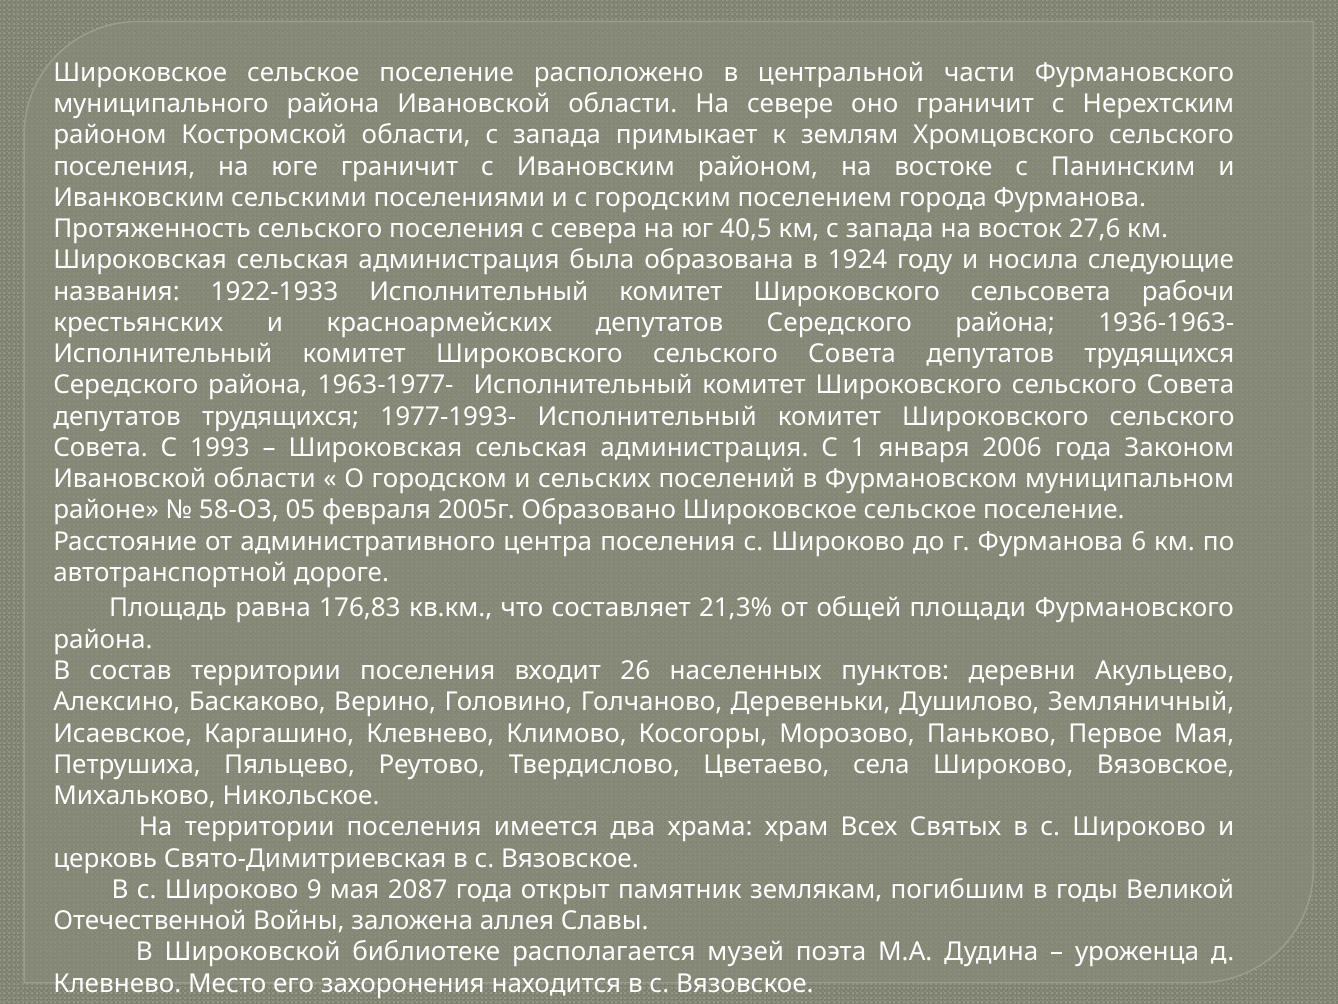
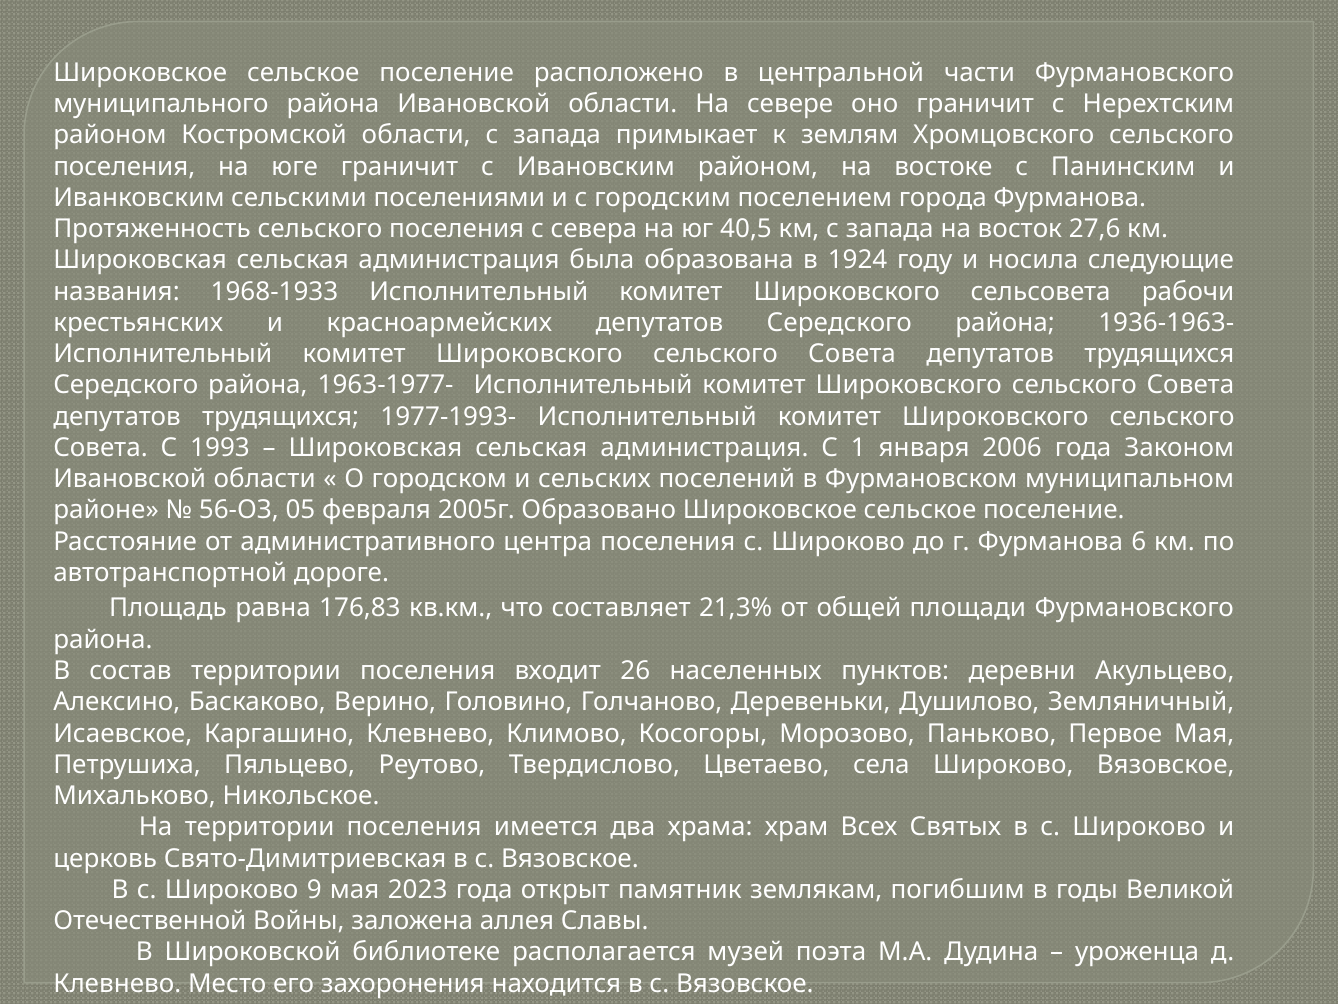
1922-1933: 1922-1933 -> 1968-1933
58-ОЗ: 58-ОЗ -> 56-ОЗ
2087: 2087 -> 2023
